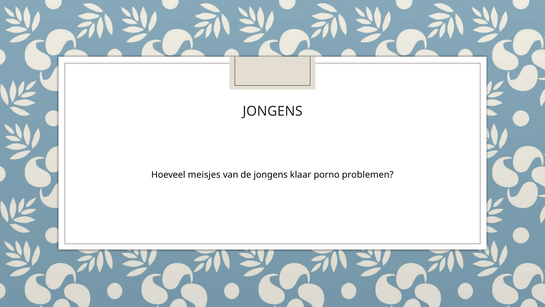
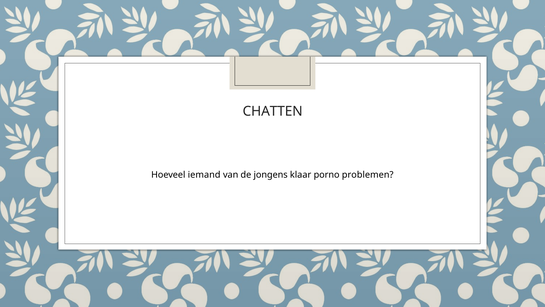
JONGENS at (273, 111): JONGENS -> CHATTEN
meisjes: meisjes -> iemand
